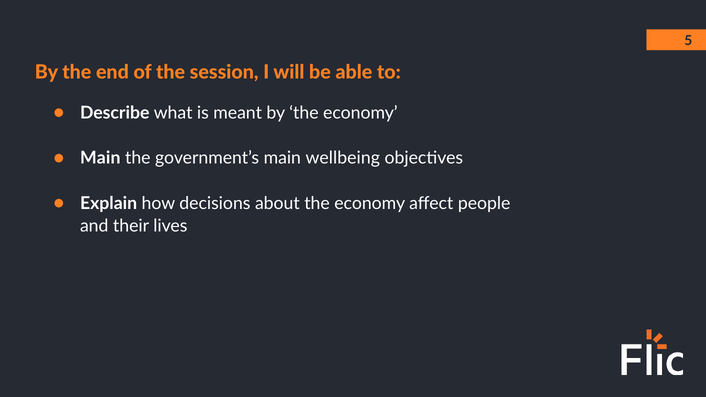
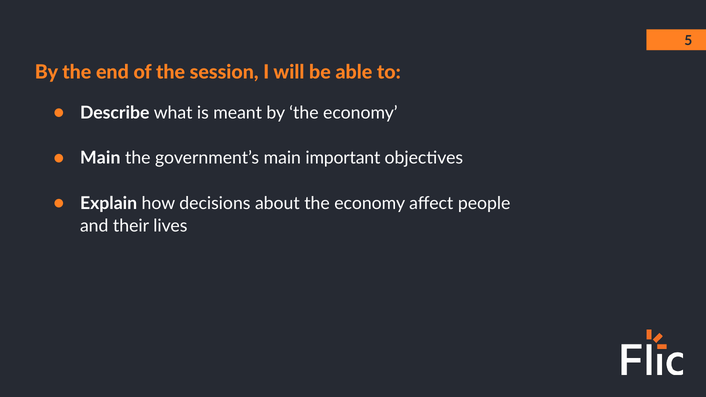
wellbeing: wellbeing -> important
